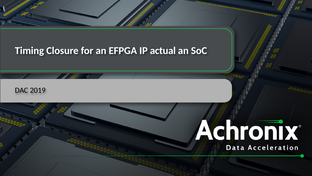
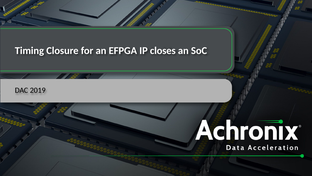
actual: actual -> closes
